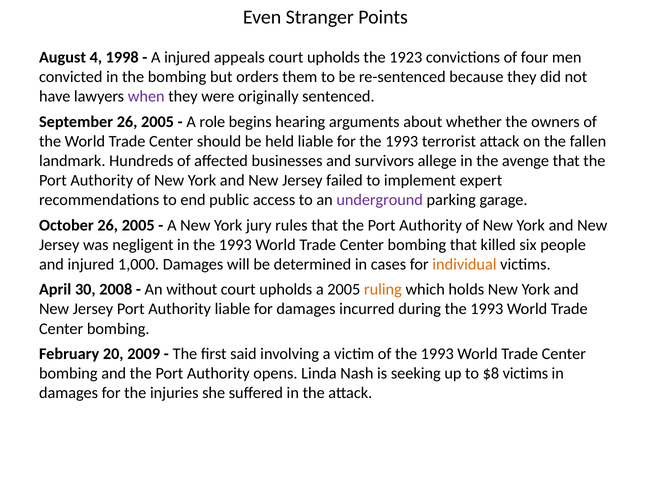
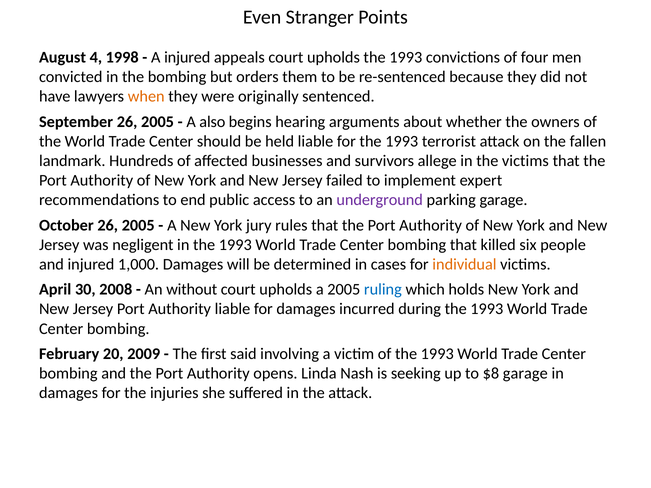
upholds the 1923: 1923 -> 1993
when colour: purple -> orange
role: role -> also
the avenge: avenge -> victims
ruling colour: orange -> blue
$8 victims: victims -> garage
